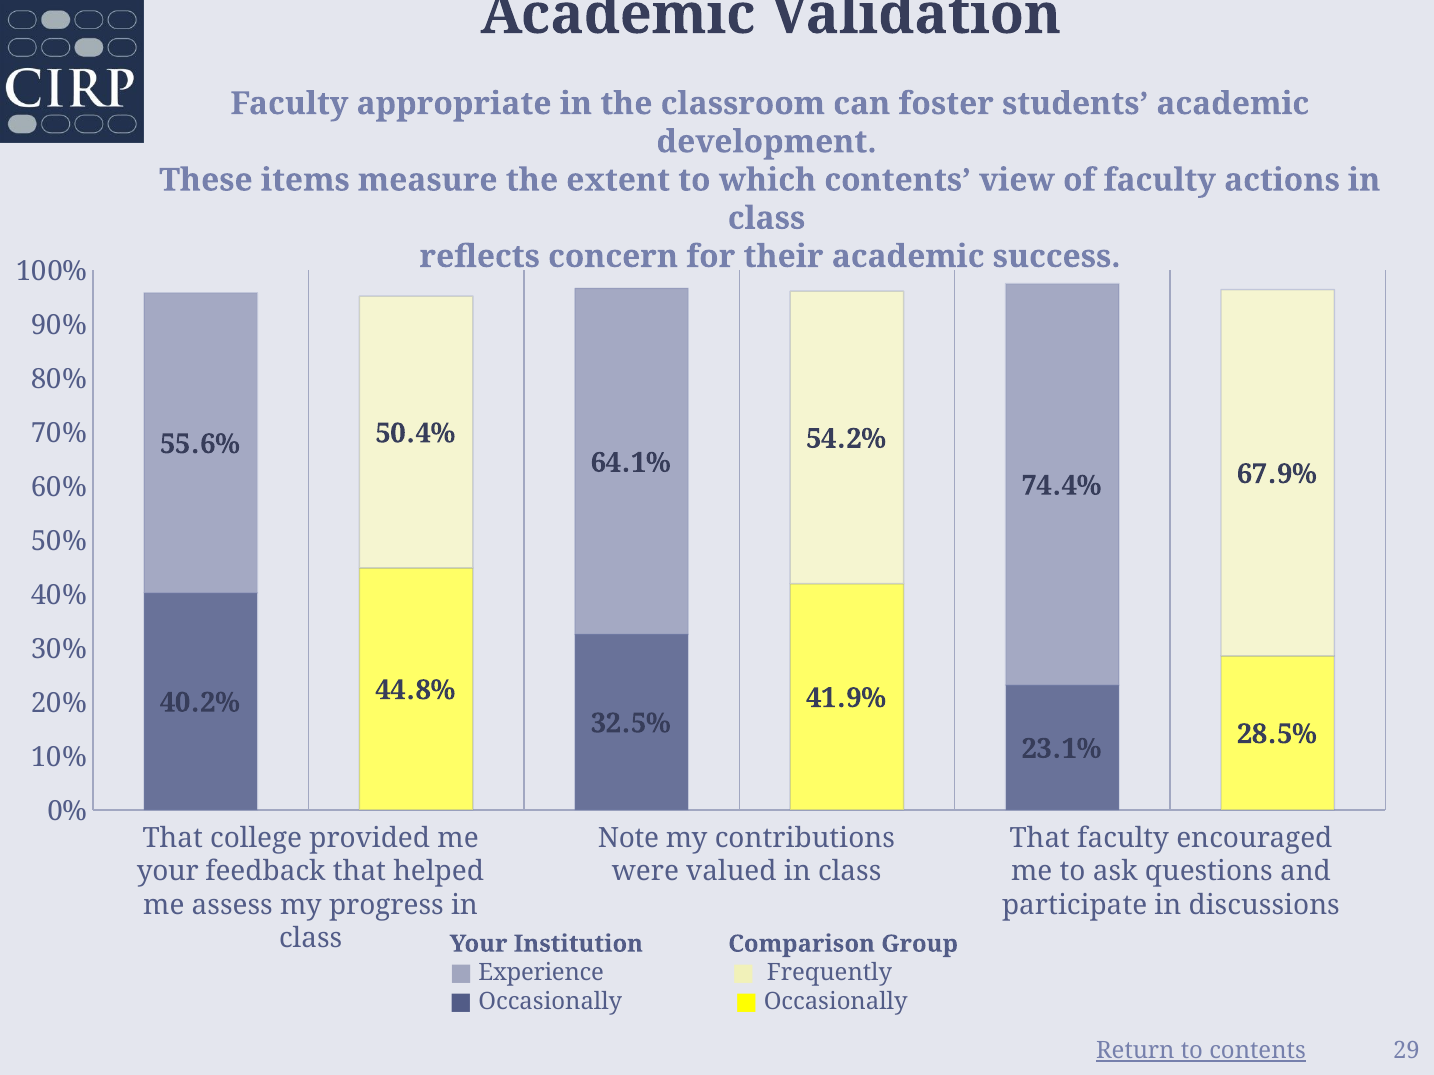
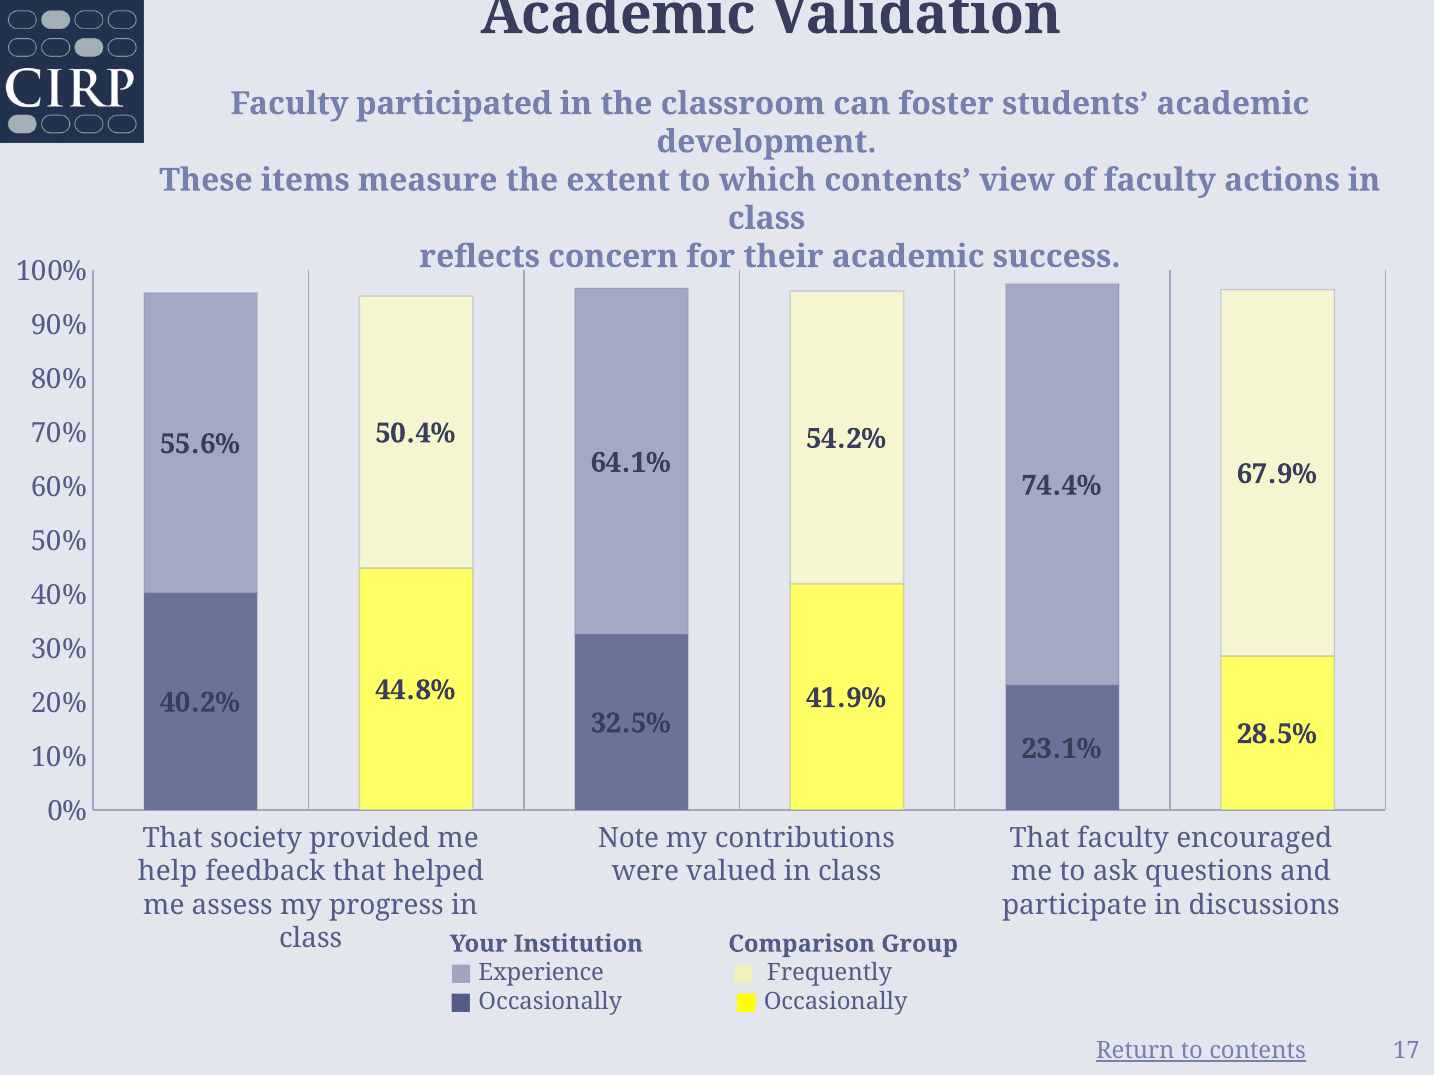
appropriate: appropriate -> participated
college: college -> society
your at (168, 872): your -> help
29: 29 -> 17
